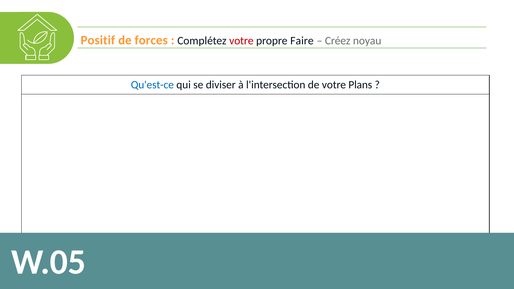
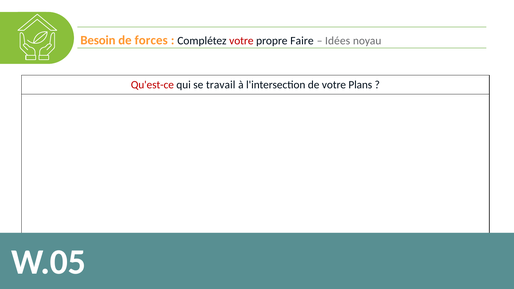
Positif: Positif -> Besoin
Créez: Créez -> Idées
Qu'est-ce colour: blue -> red
diviser: diviser -> travail
